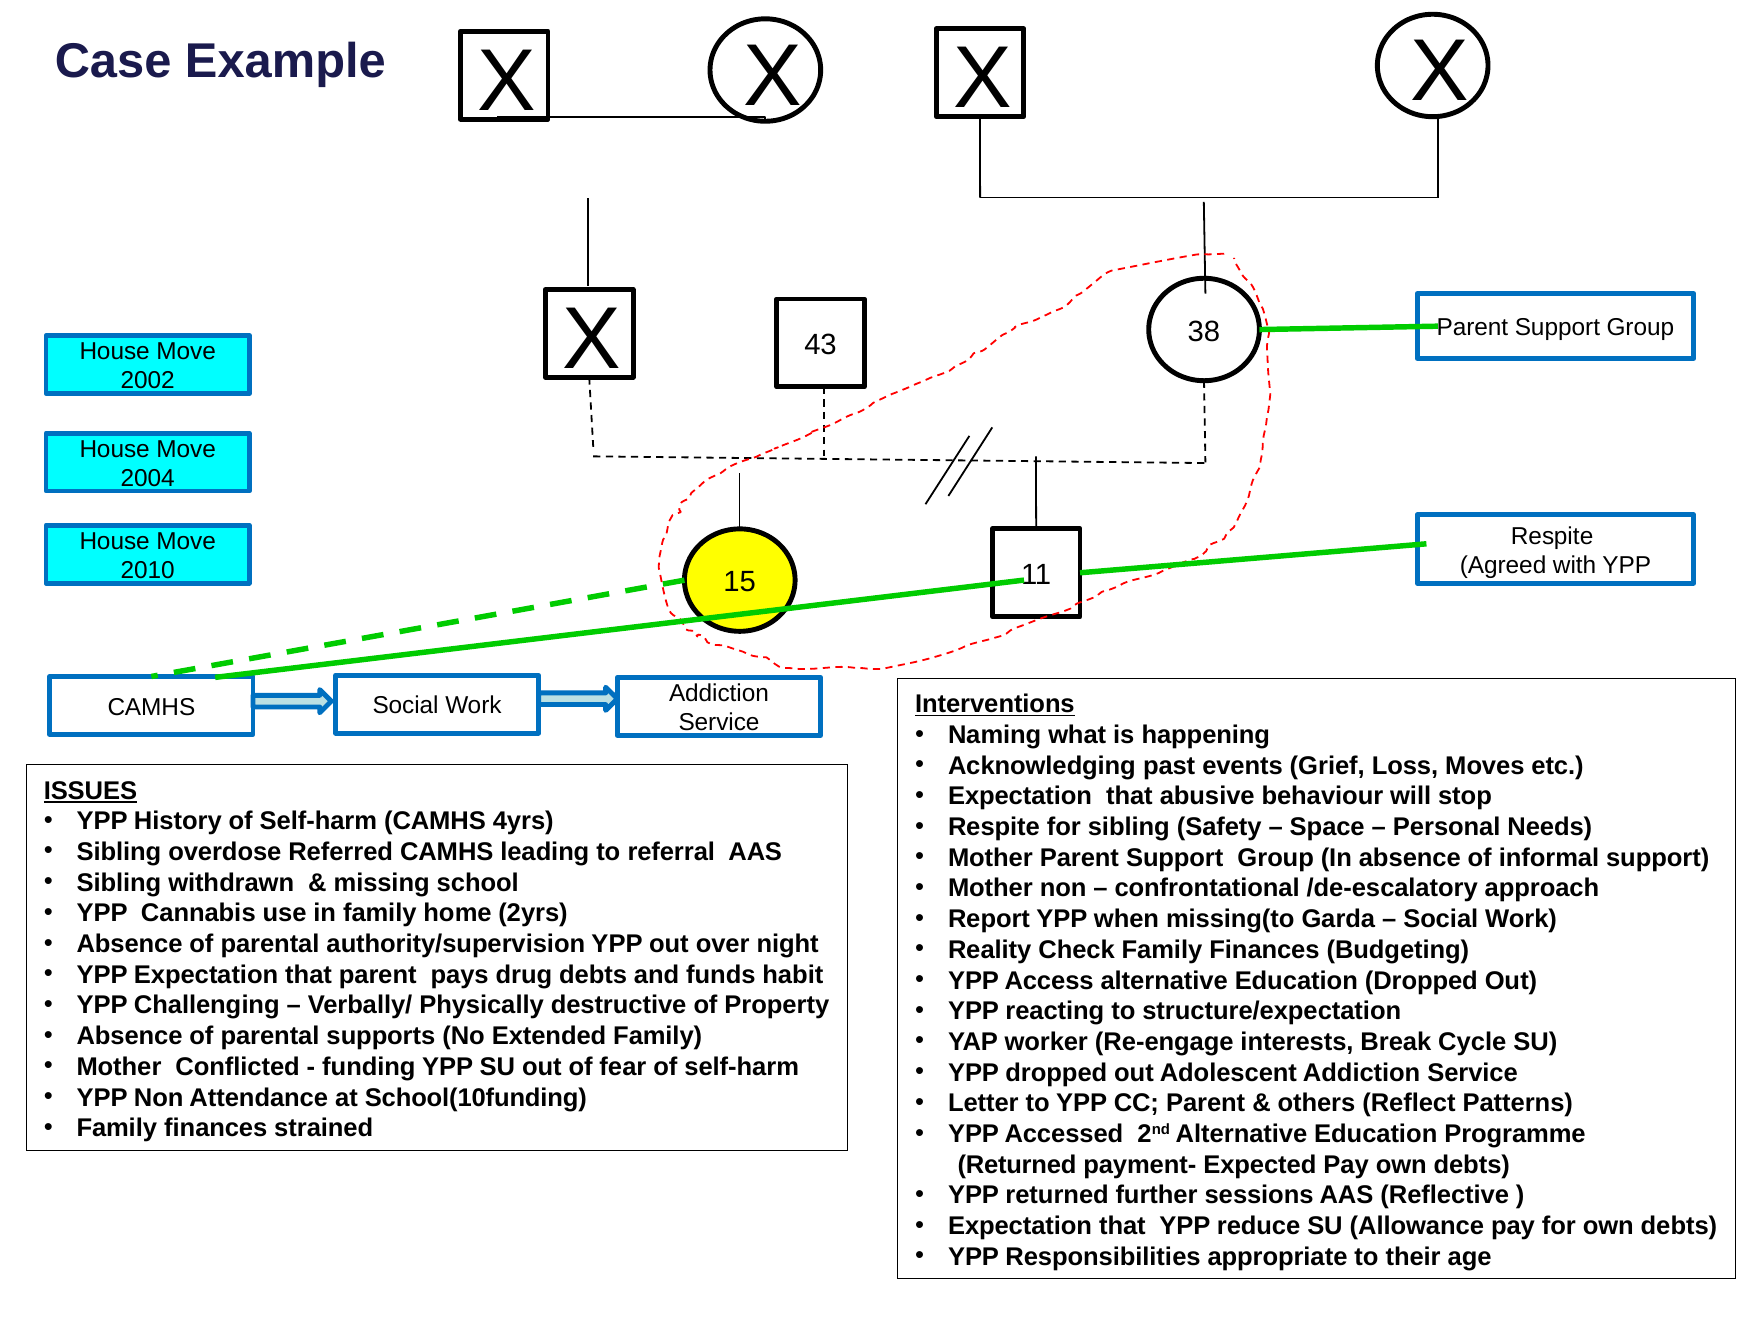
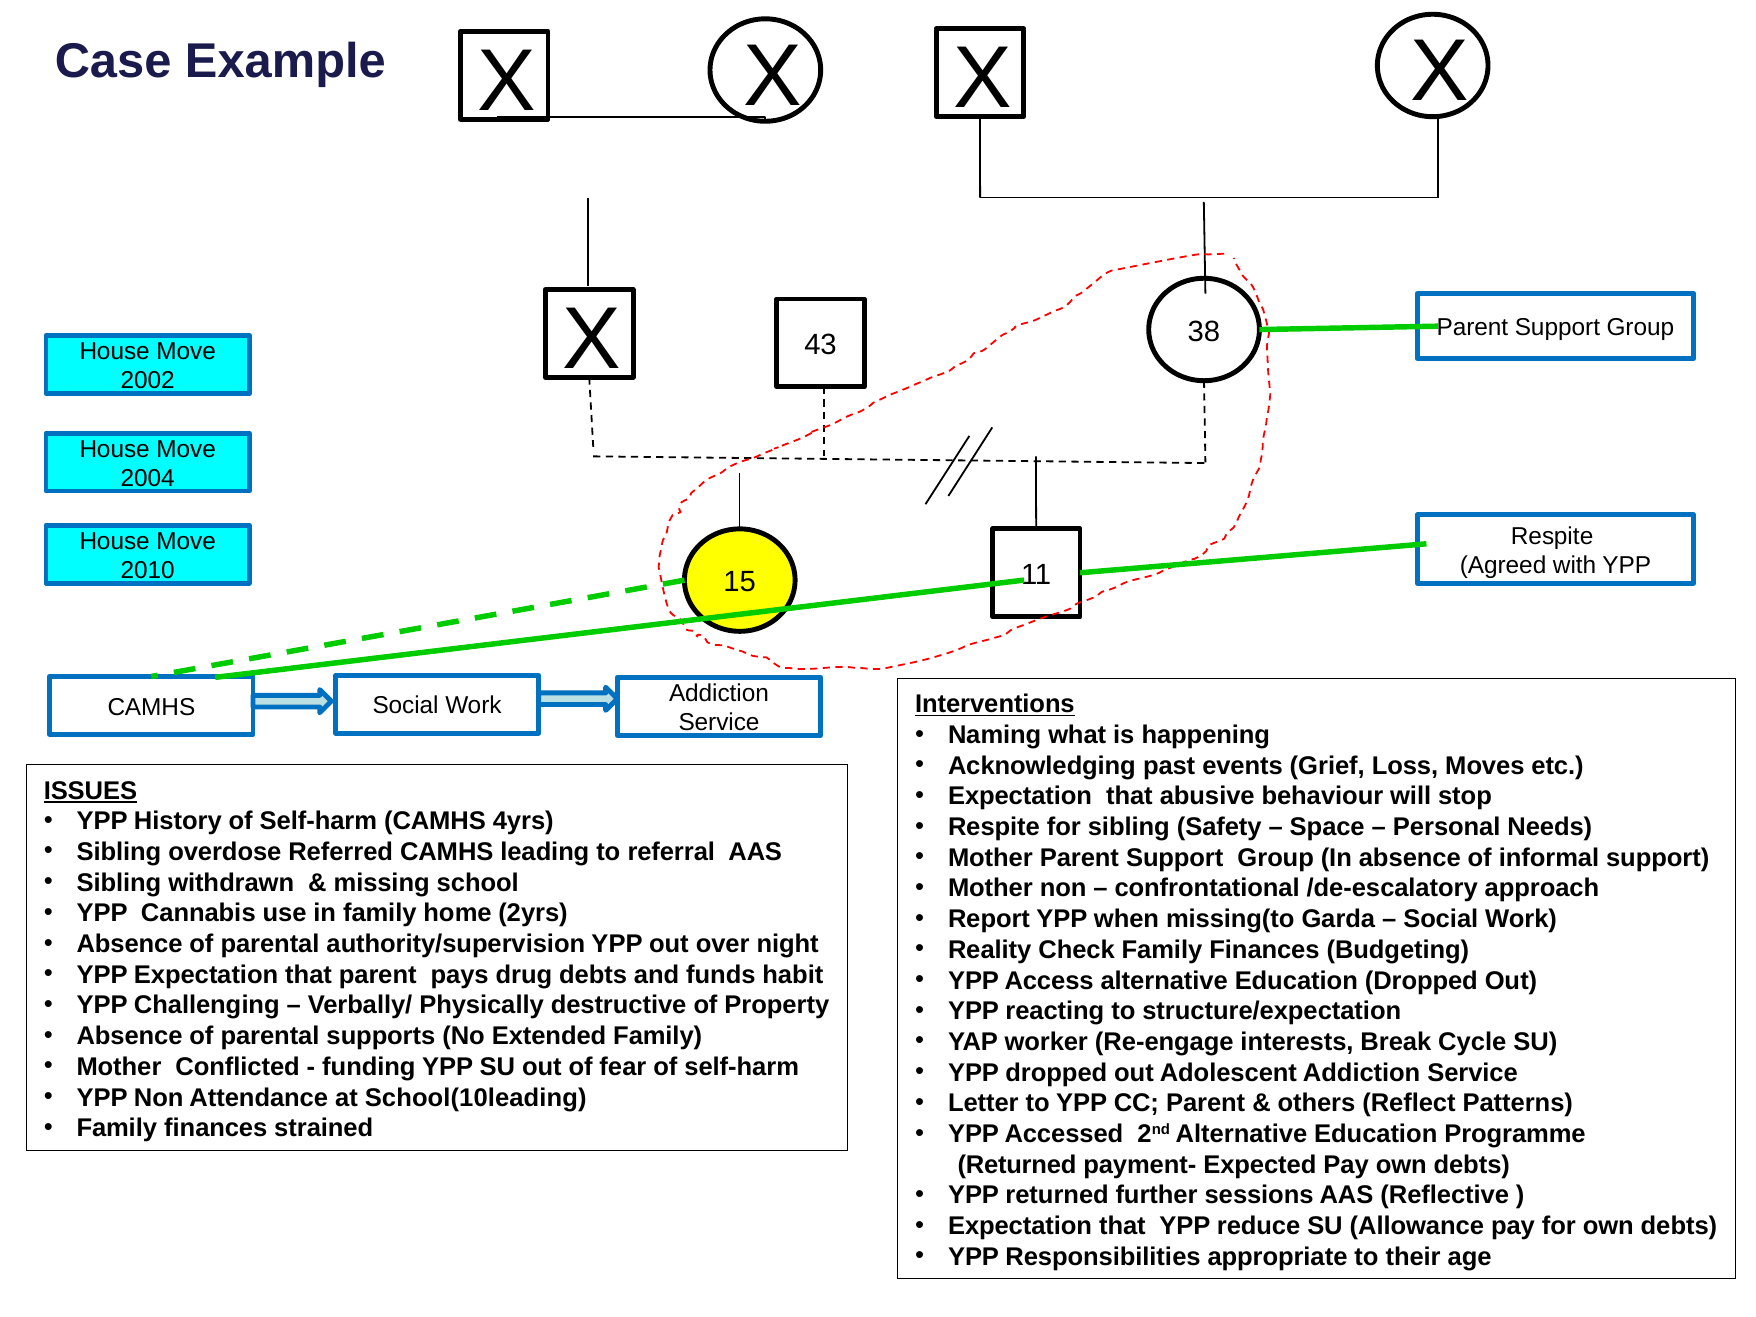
School(10funding: School(10funding -> School(10leading
